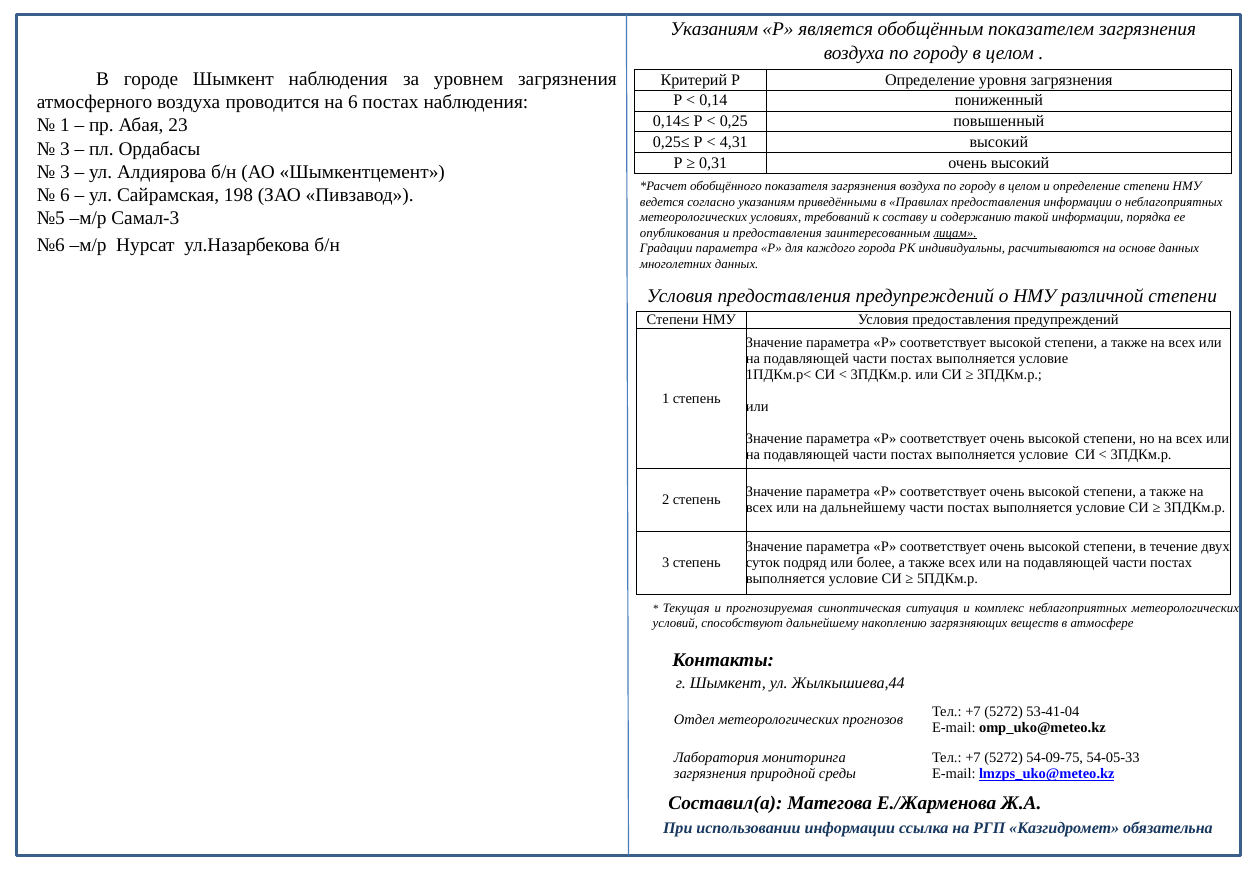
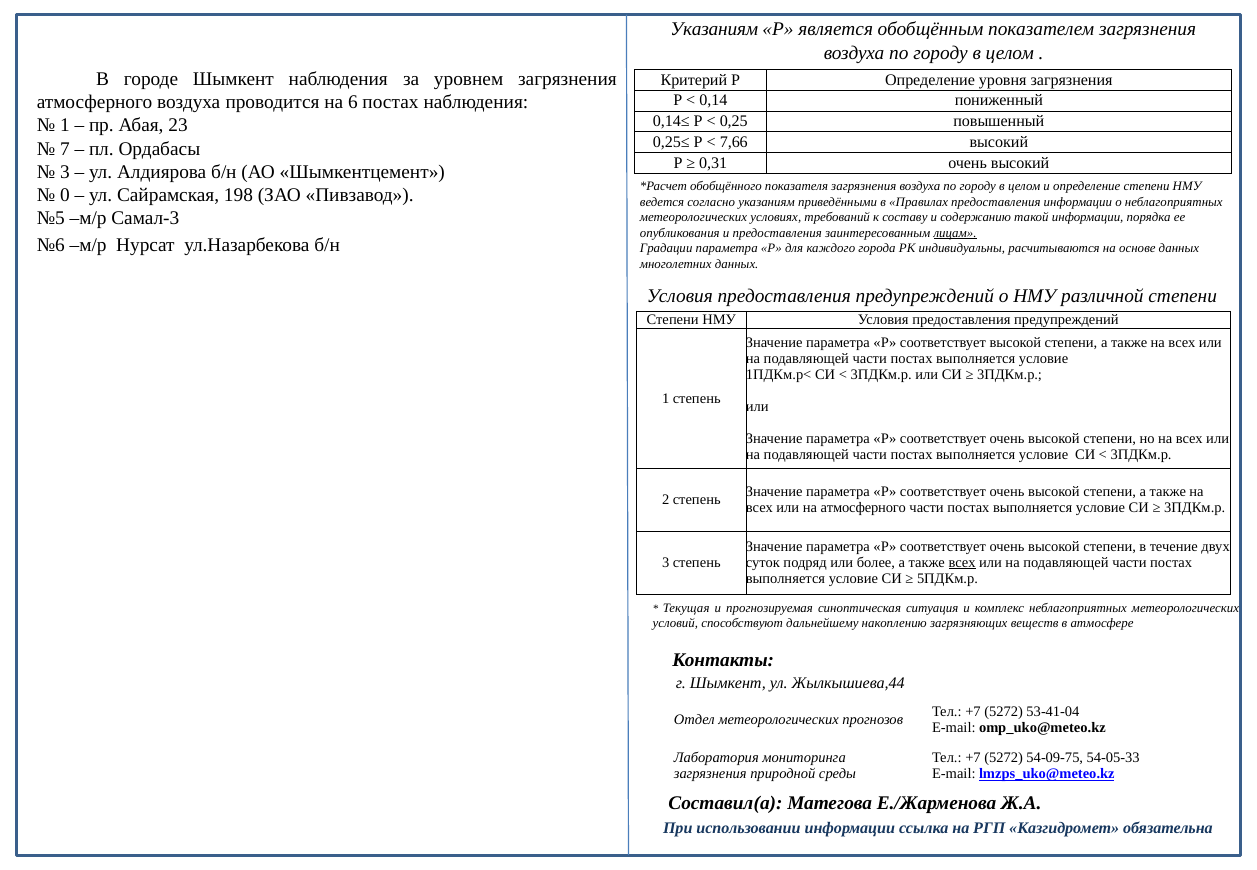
4,31: 4,31 -> 7,66
3 at (65, 149): 3 -> 7
6 at (65, 195): 6 -> 0
на дальнейшему: дальнейшему -> атмосферного
всех at (962, 563) underline: none -> present
